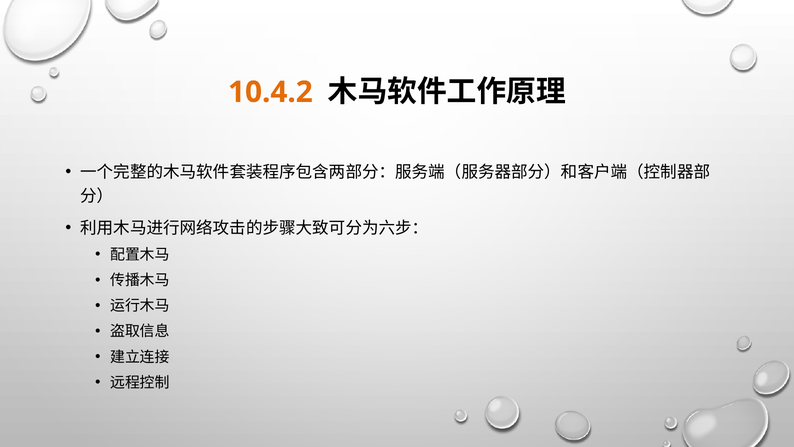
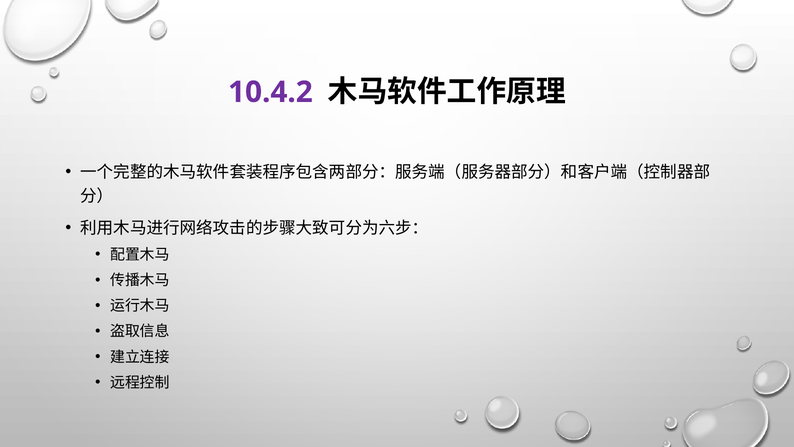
10.4.2 colour: orange -> purple
